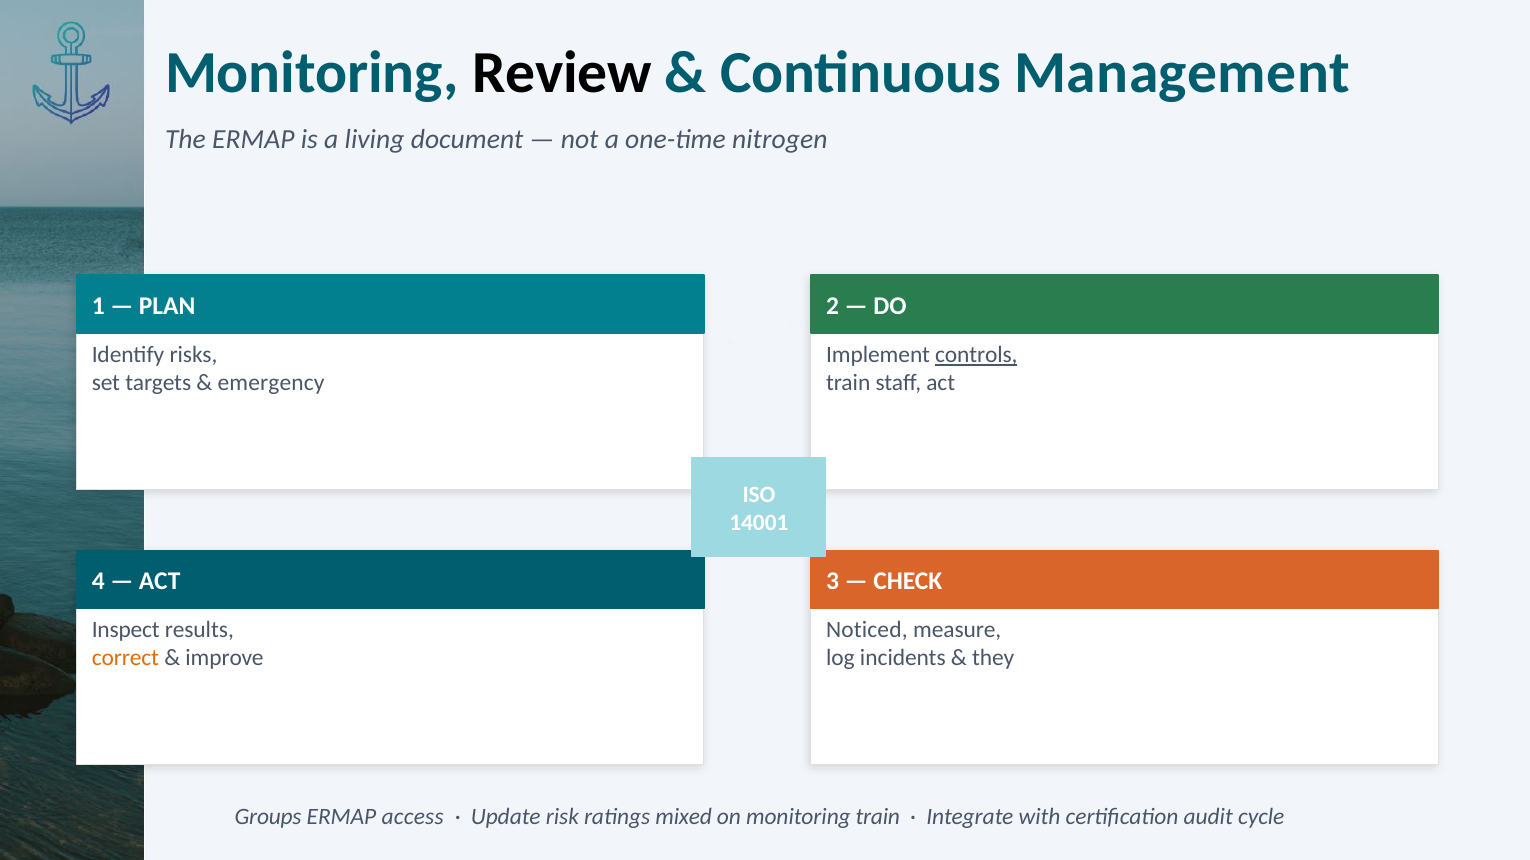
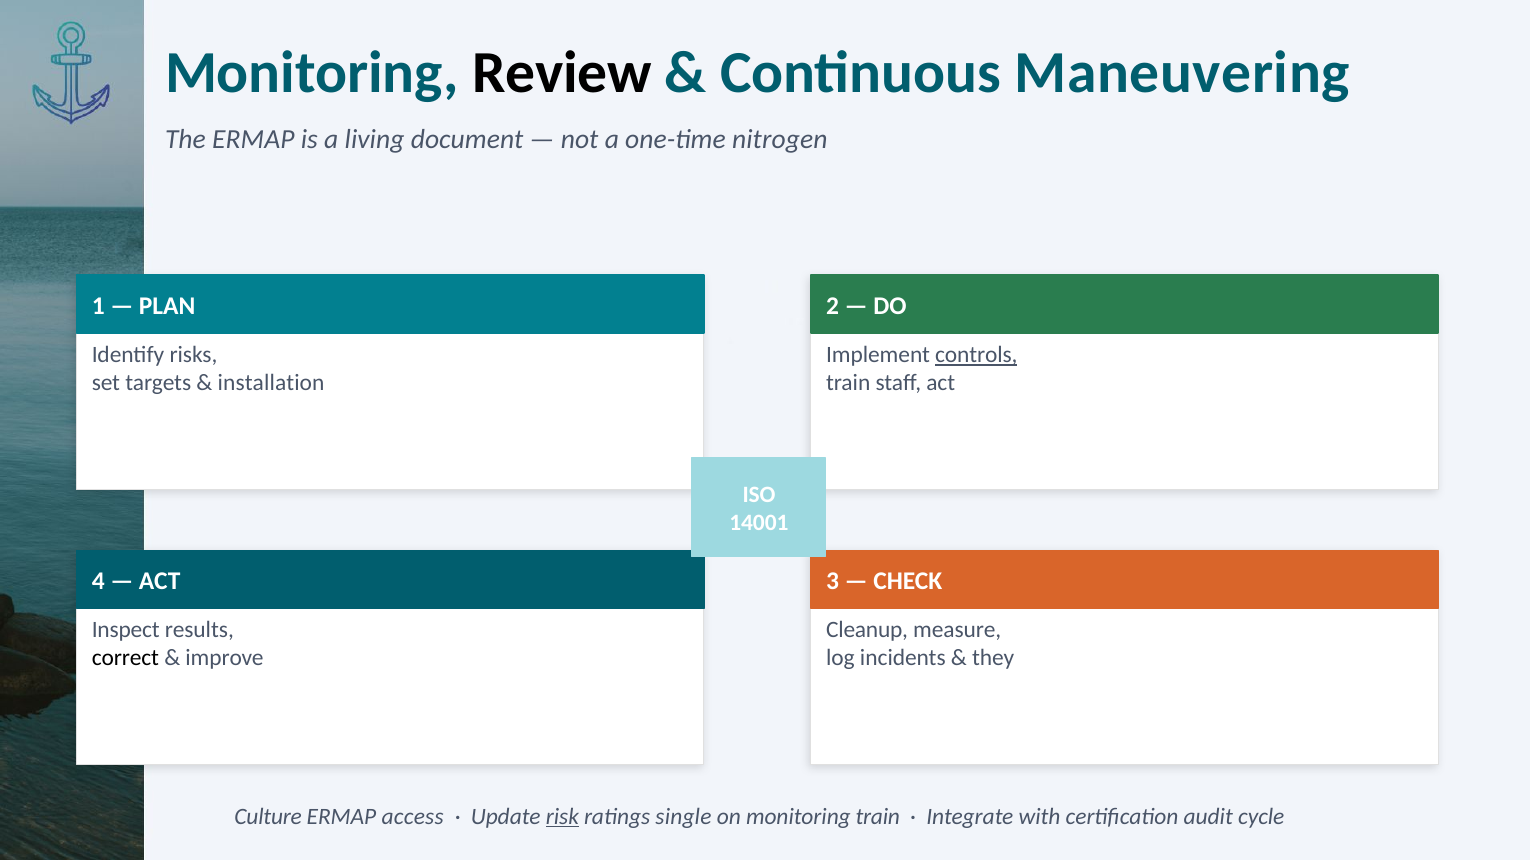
Management: Management -> Maneuvering
emergency: emergency -> installation
Noticed: Noticed -> Cleanup
correct colour: orange -> black
Groups: Groups -> Culture
risk underline: none -> present
mixed: mixed -> single
